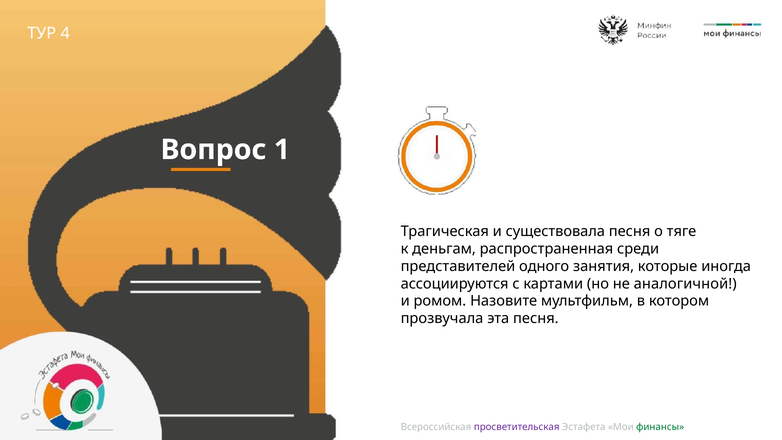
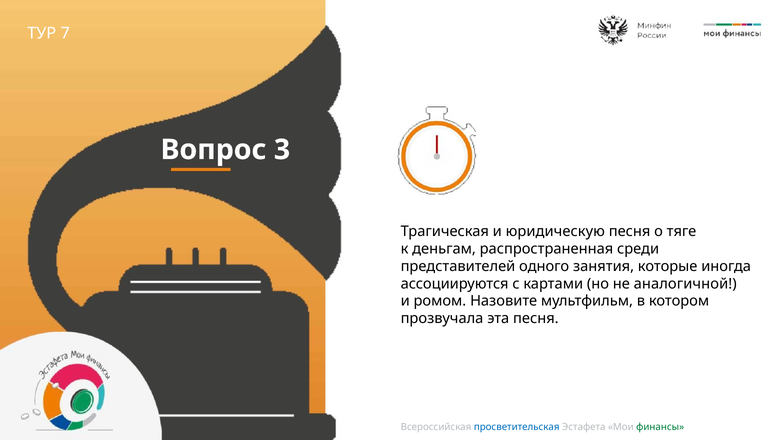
4: 4 -> 7
1: 1 -> 3
существовала: существовала -> юридическую
просветительская colour: purple -> blue
